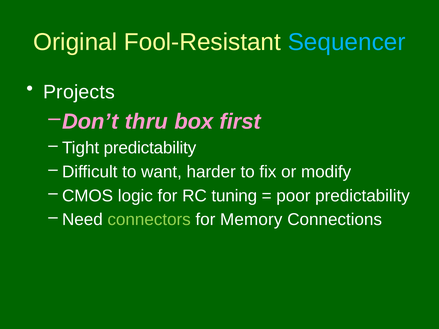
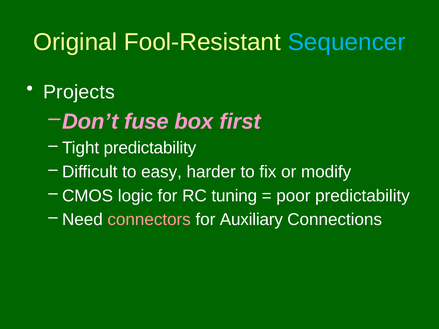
thru: thru -> fuse
want: want -> easy
connectors colour: light green -> pink
Memory: Memory -> Auxiliary
